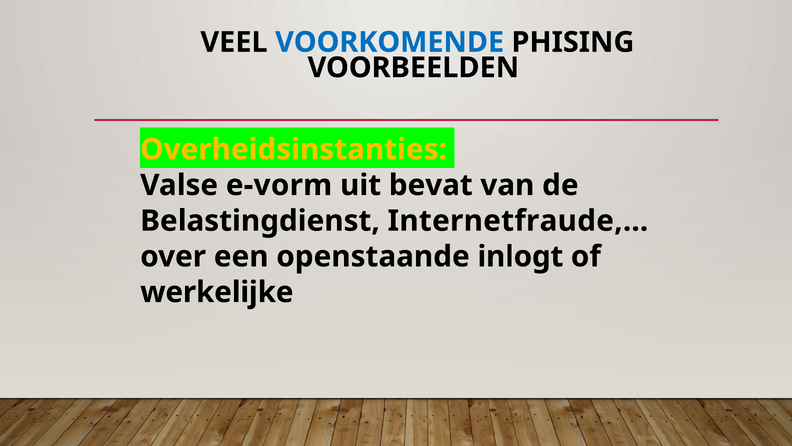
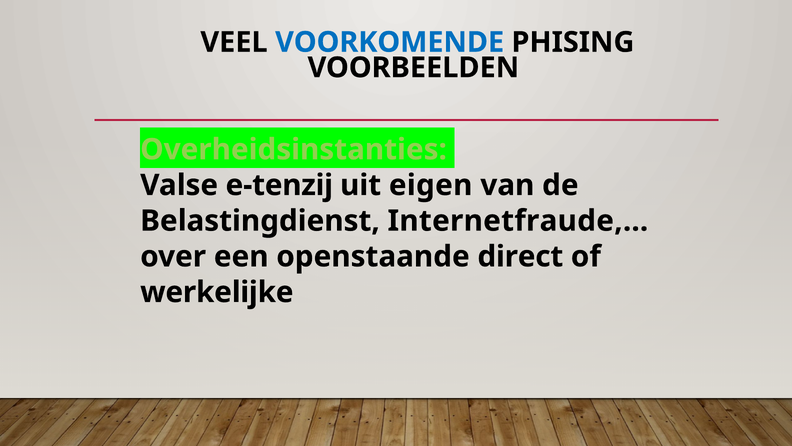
Overheidsinstanties colour: yellow -> light green
e-vorm: e-vorm -> e-tenzij
bevat: bevat -> eigen
inlogt: inlogt -> direct
